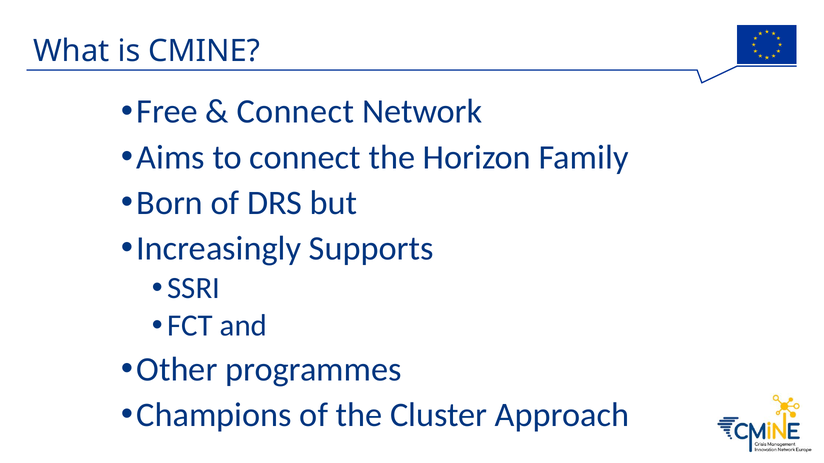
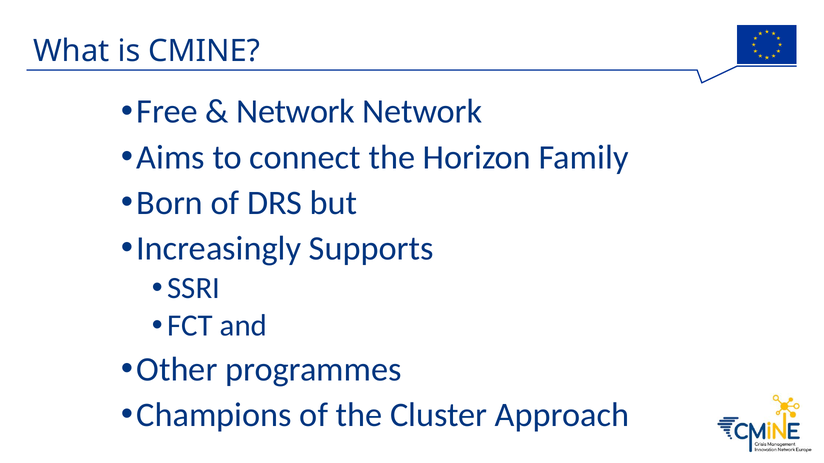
Connect at (295, 112): Connect -> Network
